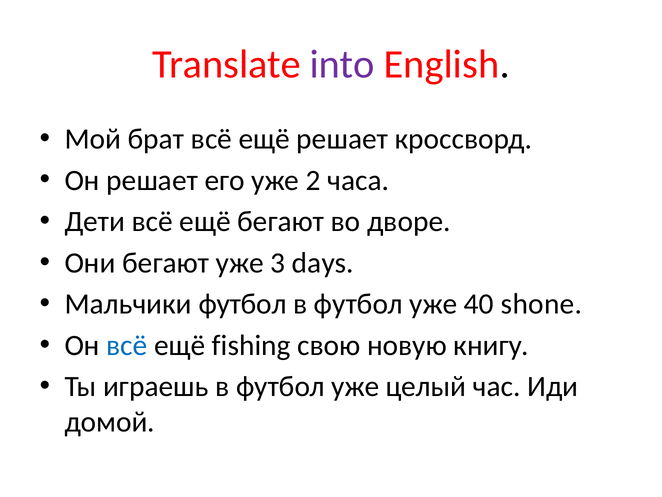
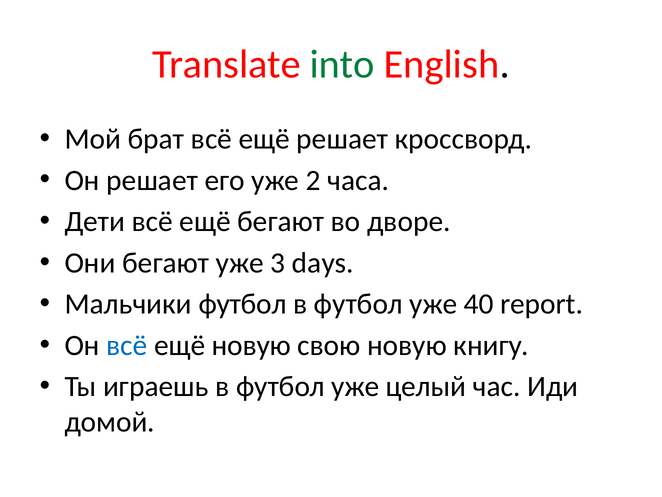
into colour: purple -> green
shone: shone -> report
ещё fishing: fishing -> новую
